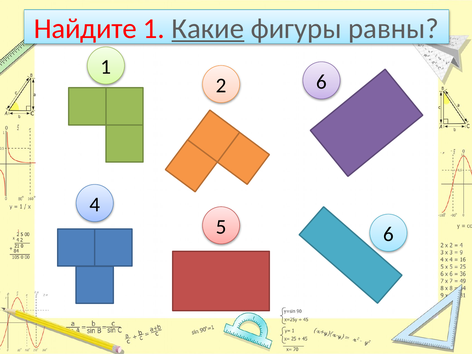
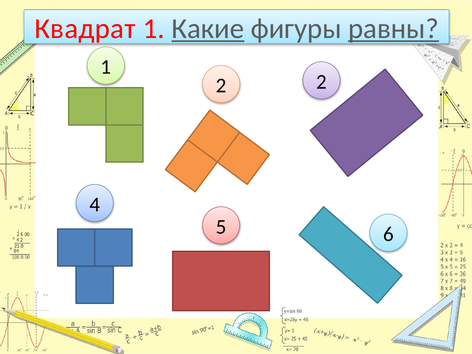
Найдите: Найдите -> Квадрат
равны underline: none -> present
2 6: 6 -> 2
